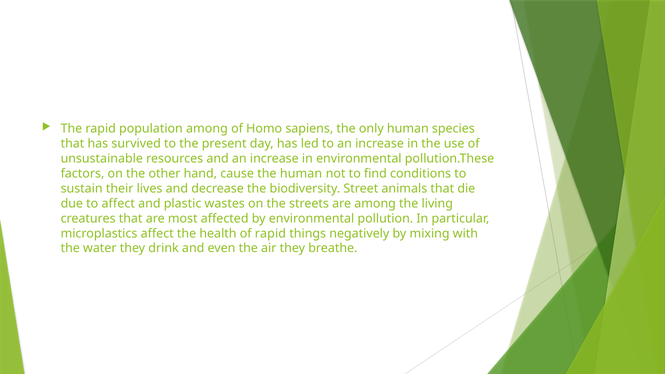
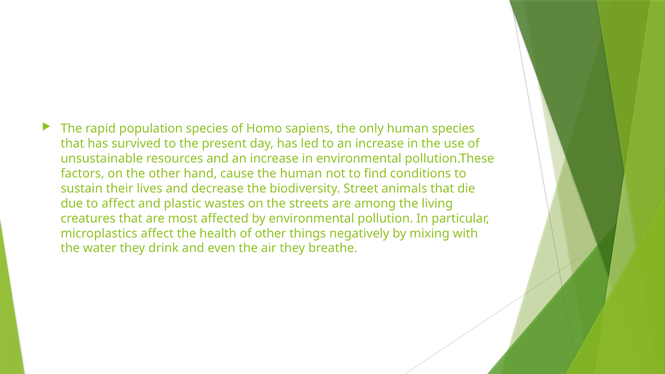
population among: among -> species
of rapid: rapid -> other
